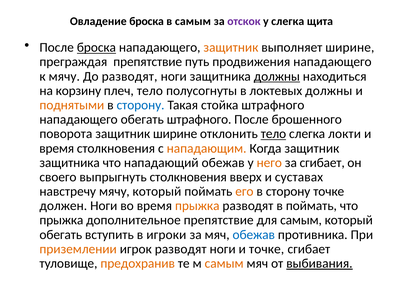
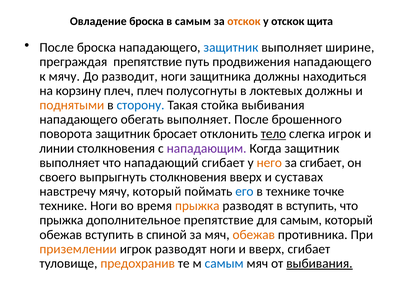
отскок at (244, 21) colour: purple -> orange
у слегка: слегка -> отскок
броска at (96, 48) underline: present -> none
защитник at (231, 48) colour: orange -> blue
До разводят: разводят -> разводит
должны at (277, 76) underline: present -> none
плеч тело: тело -> плеч
стойка штрафного: штрафного -> выбивания
обегать штрафного: штрафного -> выполняет
защитник ширине: ширине -> бросает
слегка локти: локти -> игрок
время at (57, 148): время -> линии
нападающим colour: orange -> purple
защитника at (70, 163): защитника -> выполняет
нападающий обежав: обежав -> сгибает
его colour: orange -> blue
сторону at (288, 191): сторону -> технике
должен at (63, 206): должен -> технике
в поймать: поймать -> вступить
обегать at (61, 235): обегать -> обежав
игроки: игроки -> спиной
обежав at (254, 235) colour: blue -> orange
и точке: точке -> вверх
самым at (224, 263) colour: orange -> blue
